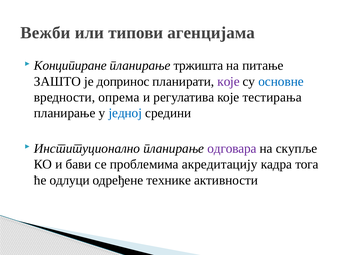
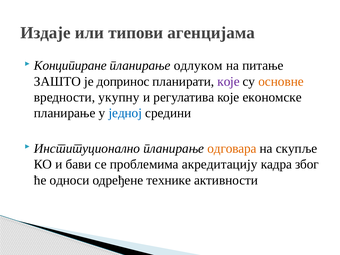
Вежби: Вежби -> Издаје
тржишта: тржишта -> одлуком
основне colour: blue -> orange
опрема: опрема -> укупну
тестирања: тестирања -> економске
одговара colour: purple -> orange
тога: тога -> због
одлуци: одлуци -> односи
